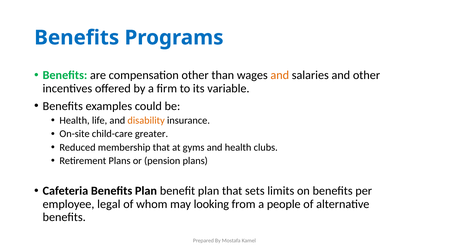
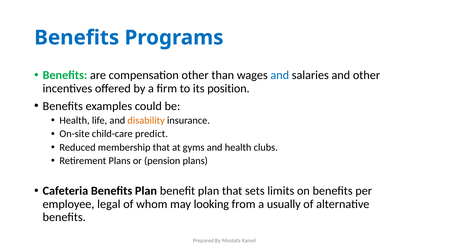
and at (280, 75) colour: orange -> blue
variable: variable -> position
greater: greater -> predict
people: people -> usually
